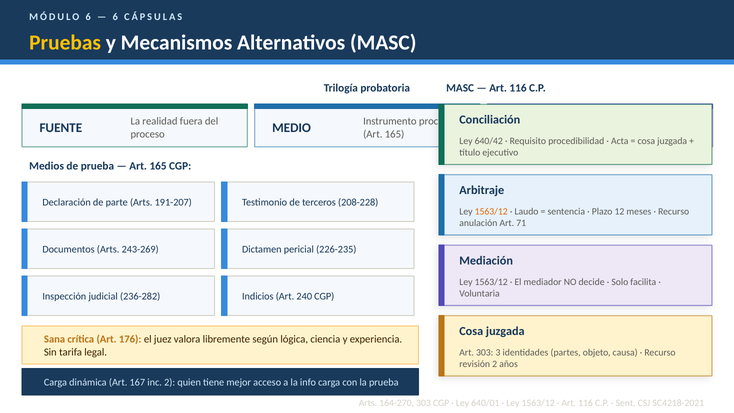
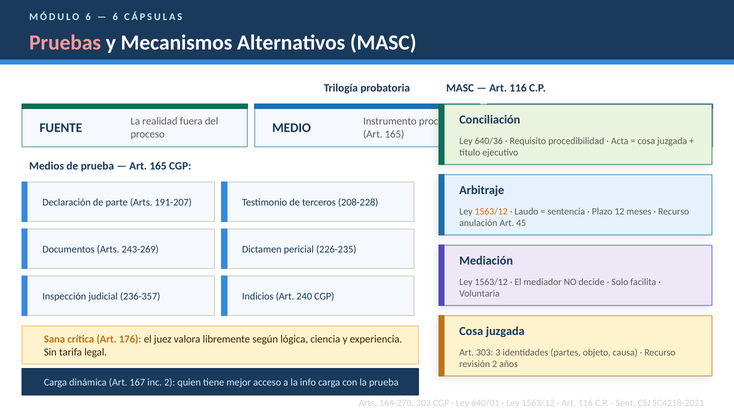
Pruebas colour: yellow -> pink
640/42: 640/42 -> 640/36
71: 71 -> 45
236-282: 236-282 -> 236-357
